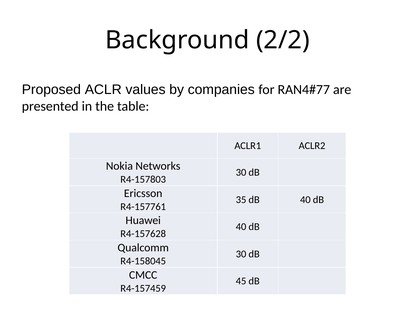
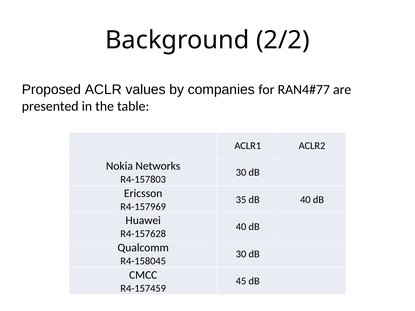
R4-157761: R4-157761 -> R4-157969
